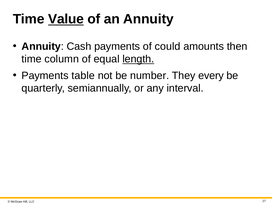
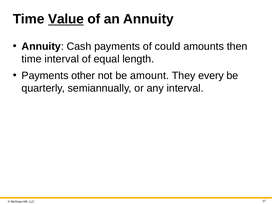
time column: column -> interval
length underline: present -> none
table: table -> other
number: number -> amount
